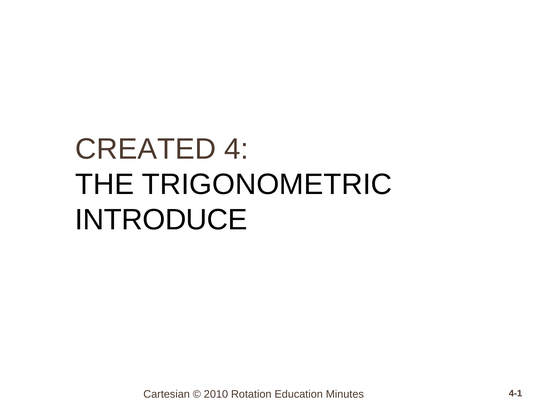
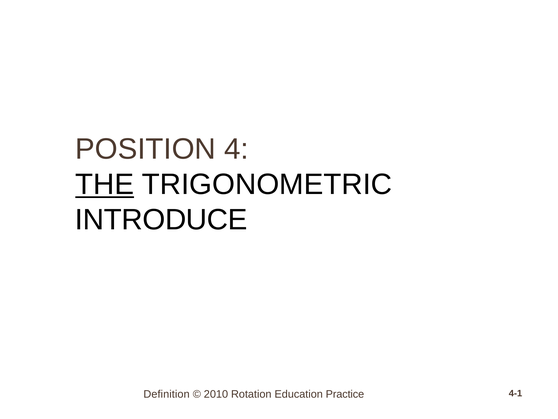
CREATED: CREATED -> POSITION
THE underline: none -> present
Cartesian: Cartesian -> Definition
Minutes: Minutes -> Practice
